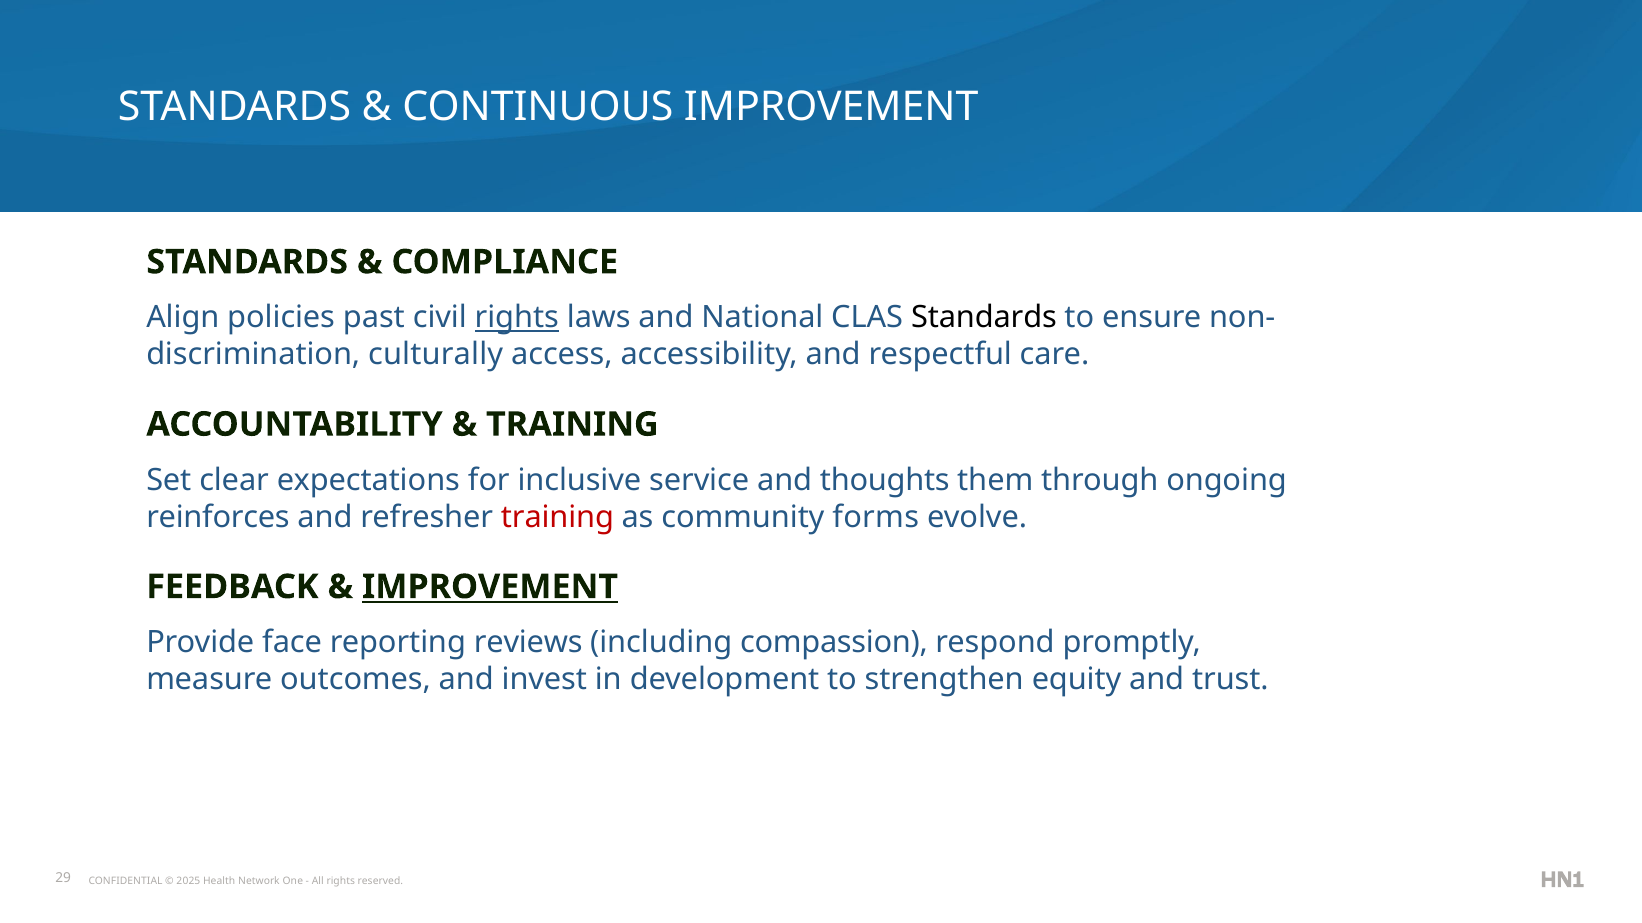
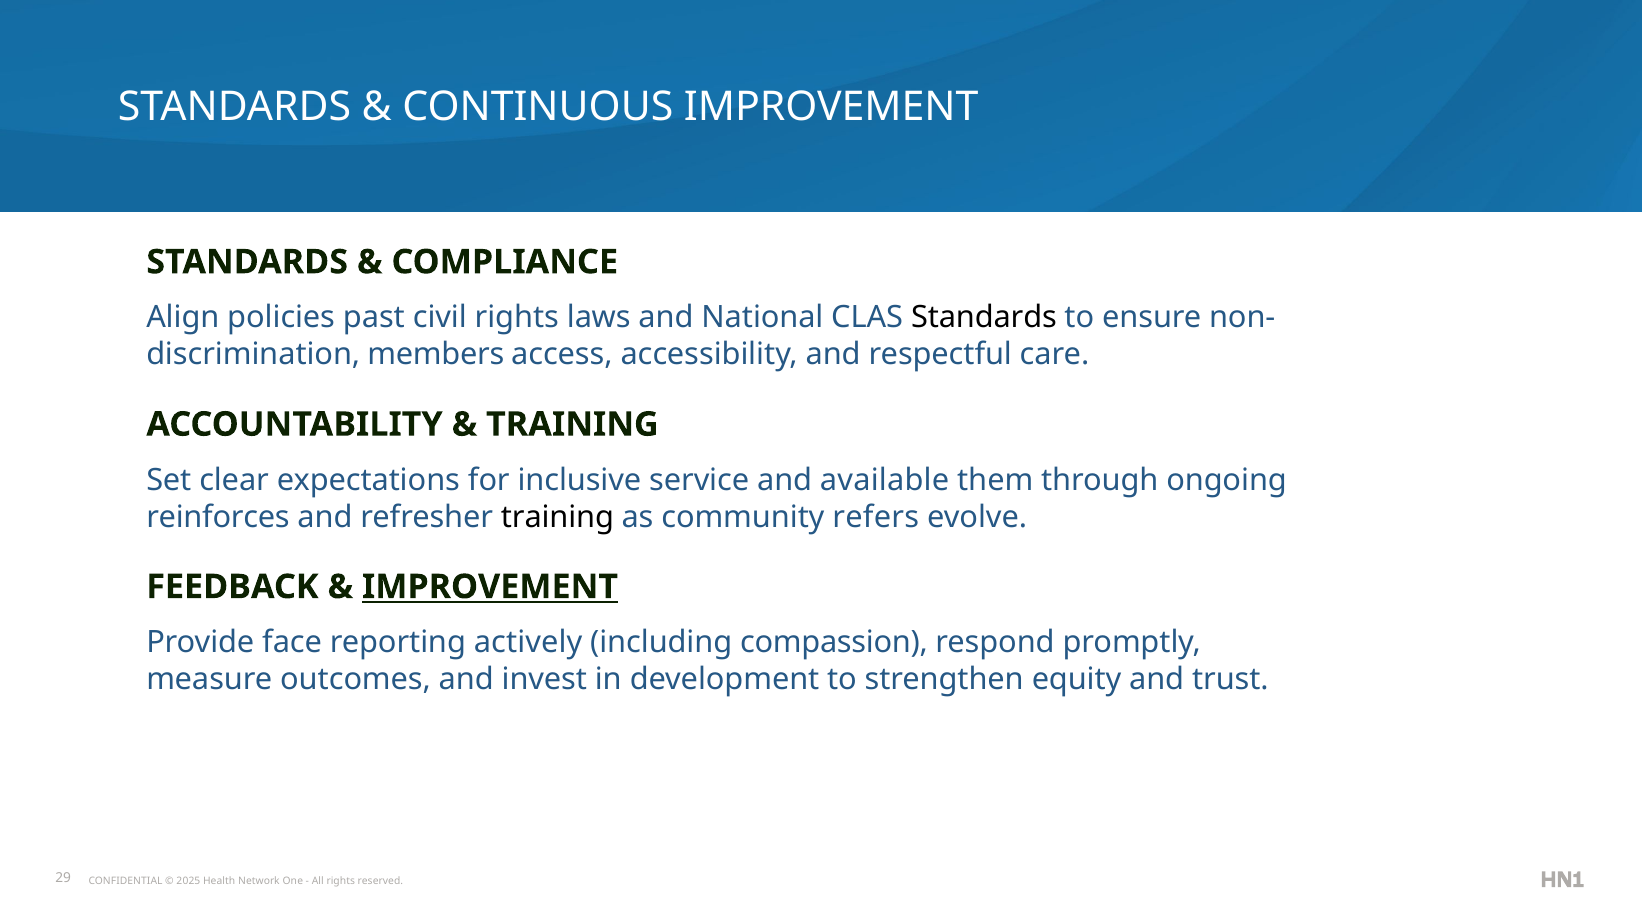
rights at (517, 318) underline: present -> none
culturally: culturally -> members
thoughts: thoughts -> available
training at (557, 517) colour: red -> black
forms: forms -> refers
reviews: reviews -> actively
